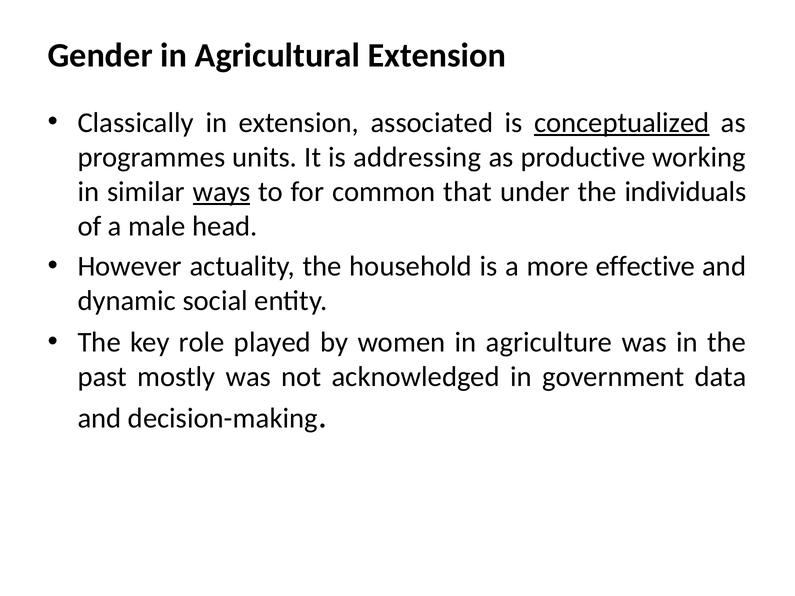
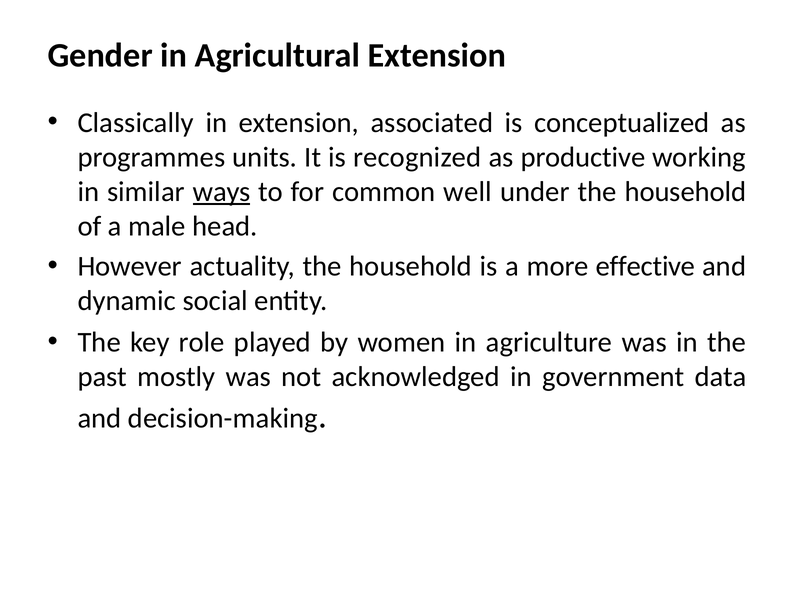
conceptualized underline: present -> none
addressing: addressing -> recognized
that: that -> well
under the individuals: individuals -> household
